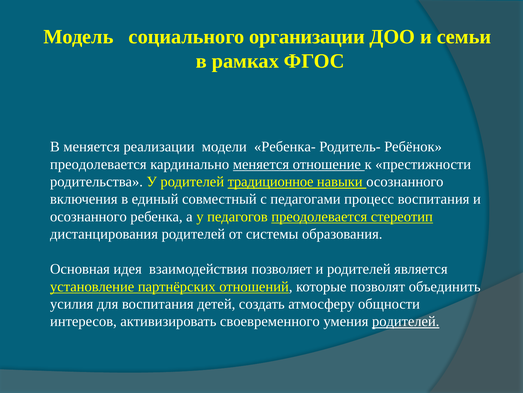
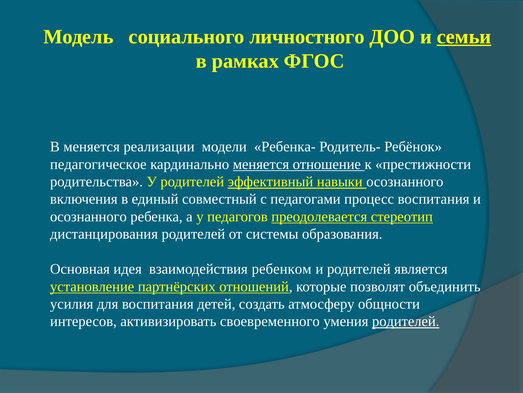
организации: организации -> личностного
семьи underline: none -> present
преодолевается at (98, 164): преодолевается -> педагогическое
традиционное: традиционное -> эффективный
позволяет: позволяет -> ребенком
